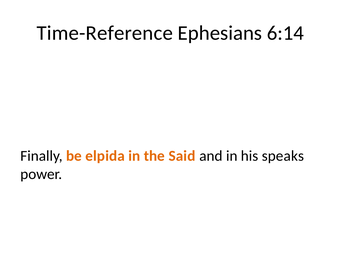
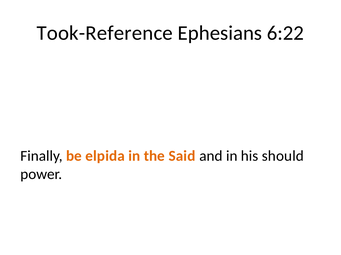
Time-Reference: Time-Reference -> Took-Reference
6:14: 6:14 -> 6:22
speaks: speaks -> should
